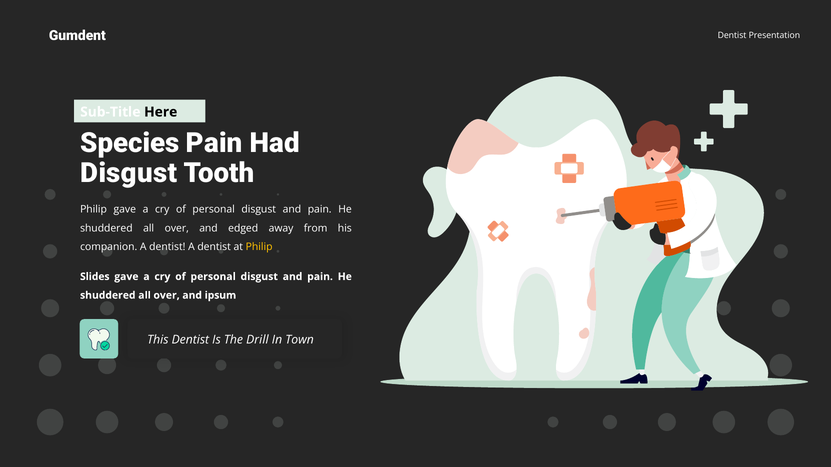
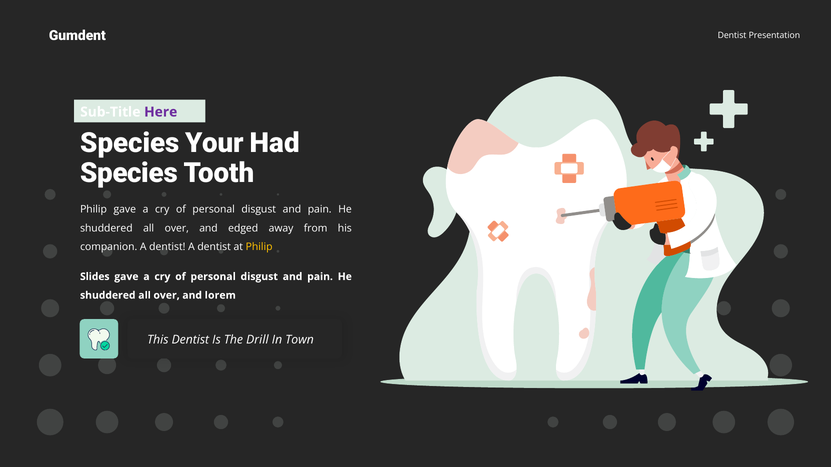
Here colour: black -> purple
Species Pain: Pain -> Your
Disgust at (129, 173): Disgust -> Species
ipsum: ipsum -> lorem
